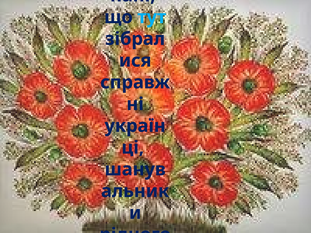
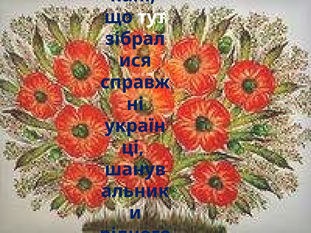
тут colour: light blue -> white
